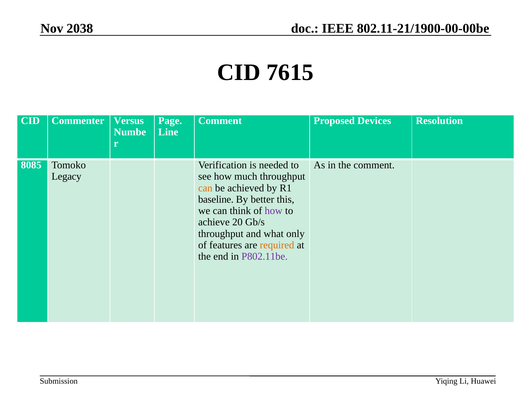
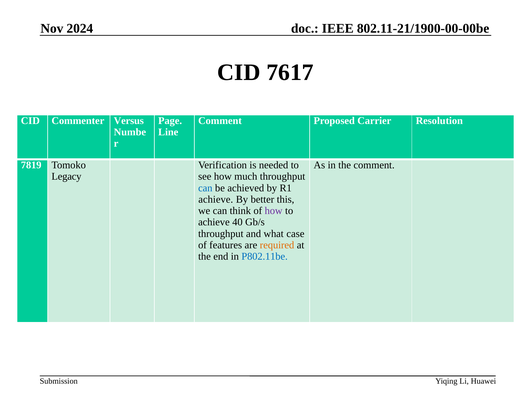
2038: 2038 -> 2024
7615: 7615 -> 7617
Devices: Devices -> Carrier
8085: 8085 -> 7819
can at (205, 188) colour: orange -> blue
baseline at (216, 200): baseline -> achieve
20: 20 -> 40
only: only -> case
P802.11be colour: purple -> blue
